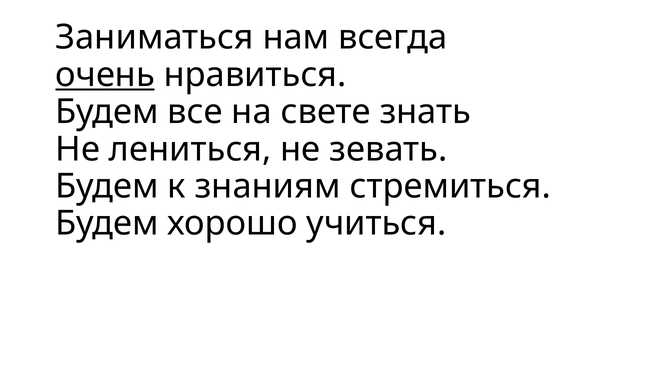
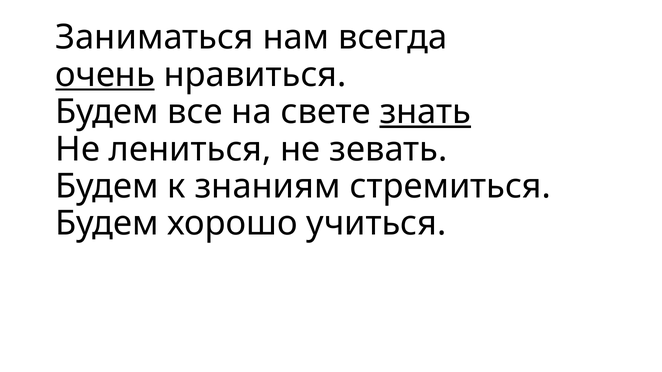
знать underline: none -> present
